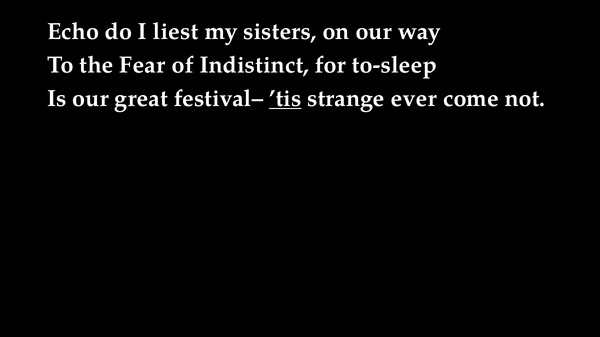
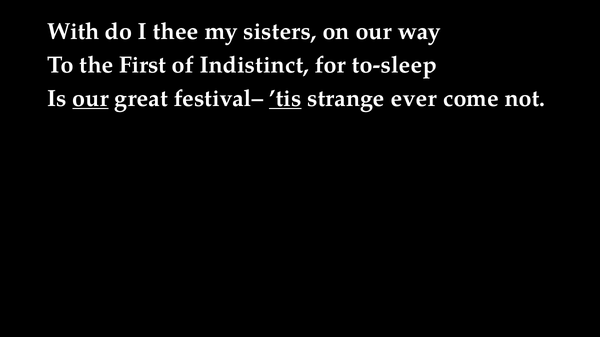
Echo: Echo -> With
liest: liest -> thee
Fear: Fear -> First
our at (91, 99) underline: none -> present
